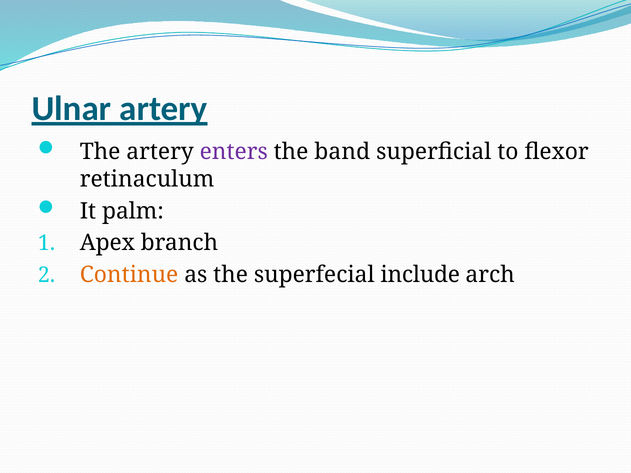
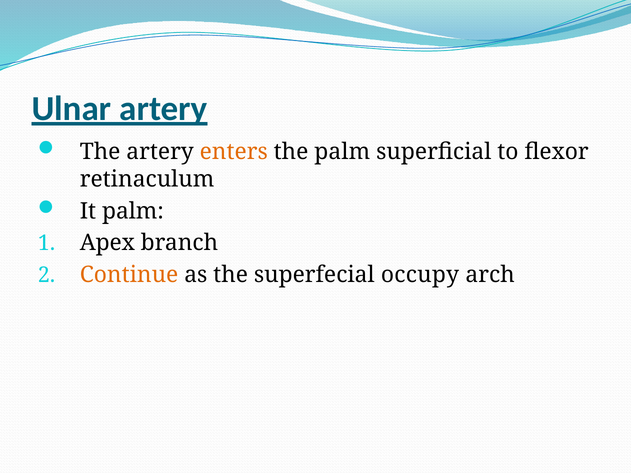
enters colour: purple -> orange
the band: band -> palm
include: include -> occupy
